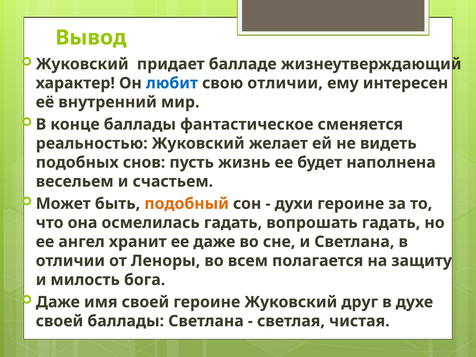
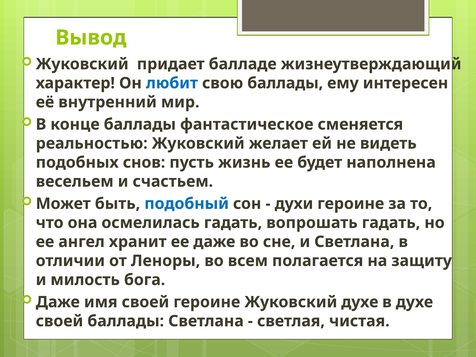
свою отличии: отличии -> баллады
подобный colour: orange -> blue
Жуковский друг: друг -> духе
